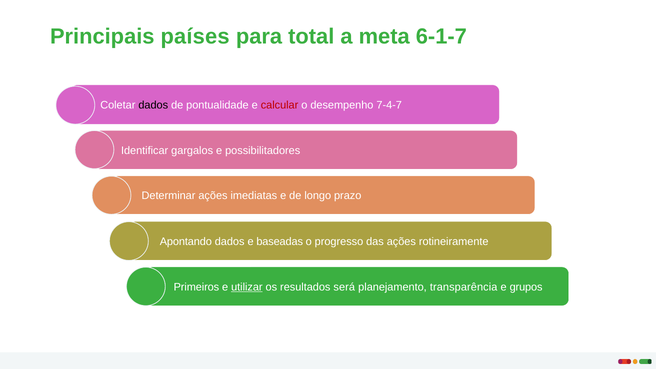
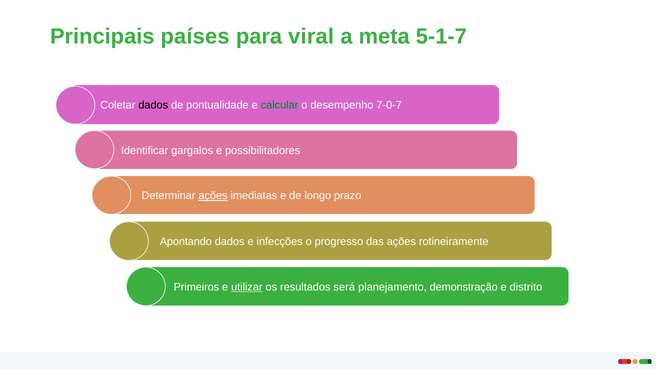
total: total -> viral
6-1-7: 6-1-7 -> 5-1-7
calcular colour: red -> green
7-4-7: 7-4-7 -> 7-0-7
ações at (213, 196) underline: none -> present
baseadas: baseadas -> infecções
transparência: transparência -> demonstração
grupos: grupos -> distrito
